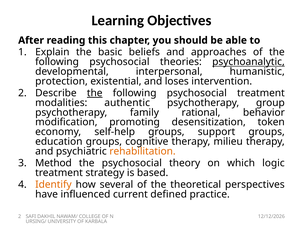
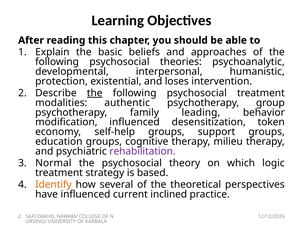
psychoanalytic underline: present -> none
rational: rational -> leading
modification promoting: promoting -> influenced
rehabilitation colour: orange -> purple
Method: Method -> Normal
defined: defined -> inclined
